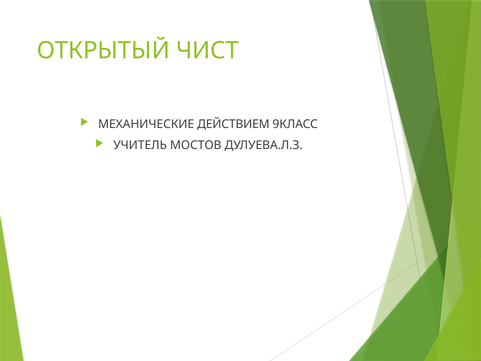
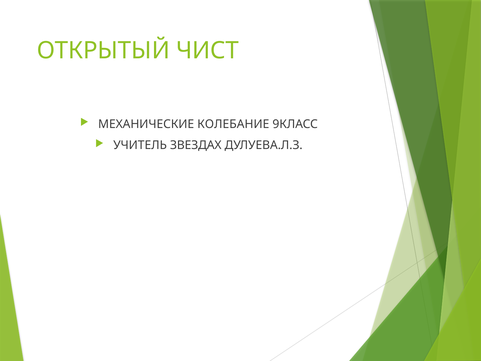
ДЕЙСТВИЕМ: ДЕЙСТВИЕМ -> КОЛЕБАНИЕ
МОСТОВ: МОСТОВ -> ЗВЕЗДАХ
